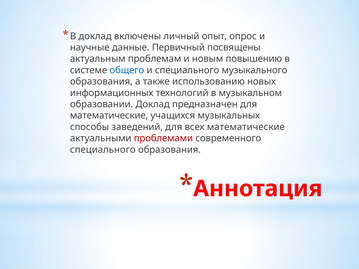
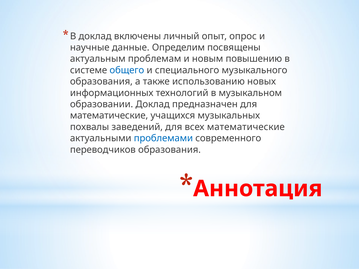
Первичный: Первичный -> Определим
способы: способы -> похвалы
проблемами colour: red -> blue
специального at (103, 150): специального -> переводчиков
